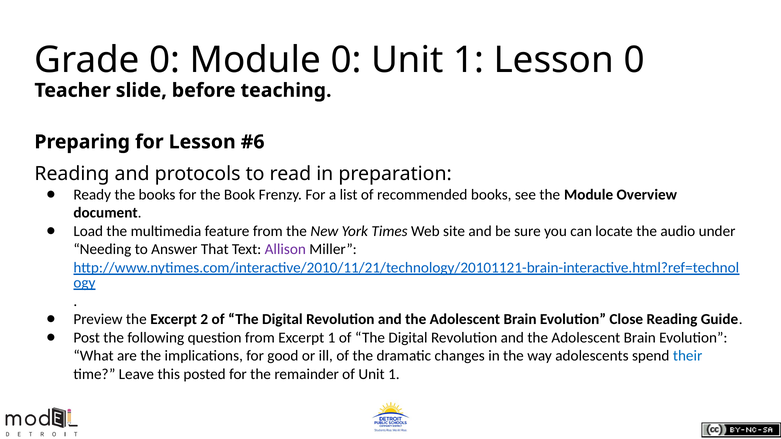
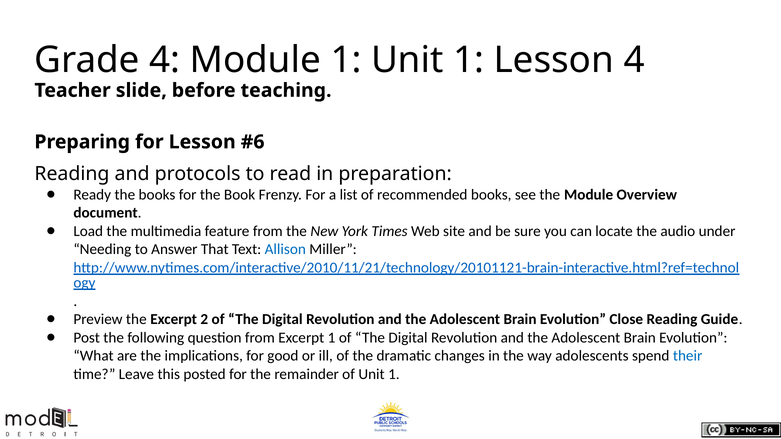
Grade 0: 0 -> 4
Module 0: 0 -> 1
Lesson 0: 0 -> 4
Allison colour: purple -> blue
